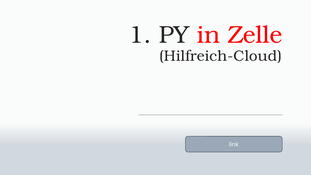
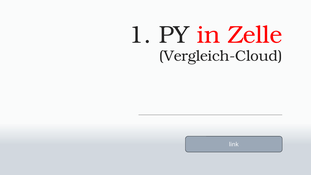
Hilfreich-Cloud: Hilfreich-Cloud -> Vergleich-Cloud
